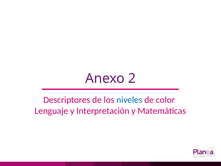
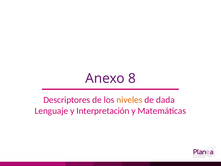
2: 2 -> 8
niveles colour: blue -> orange
color: color -> dada
